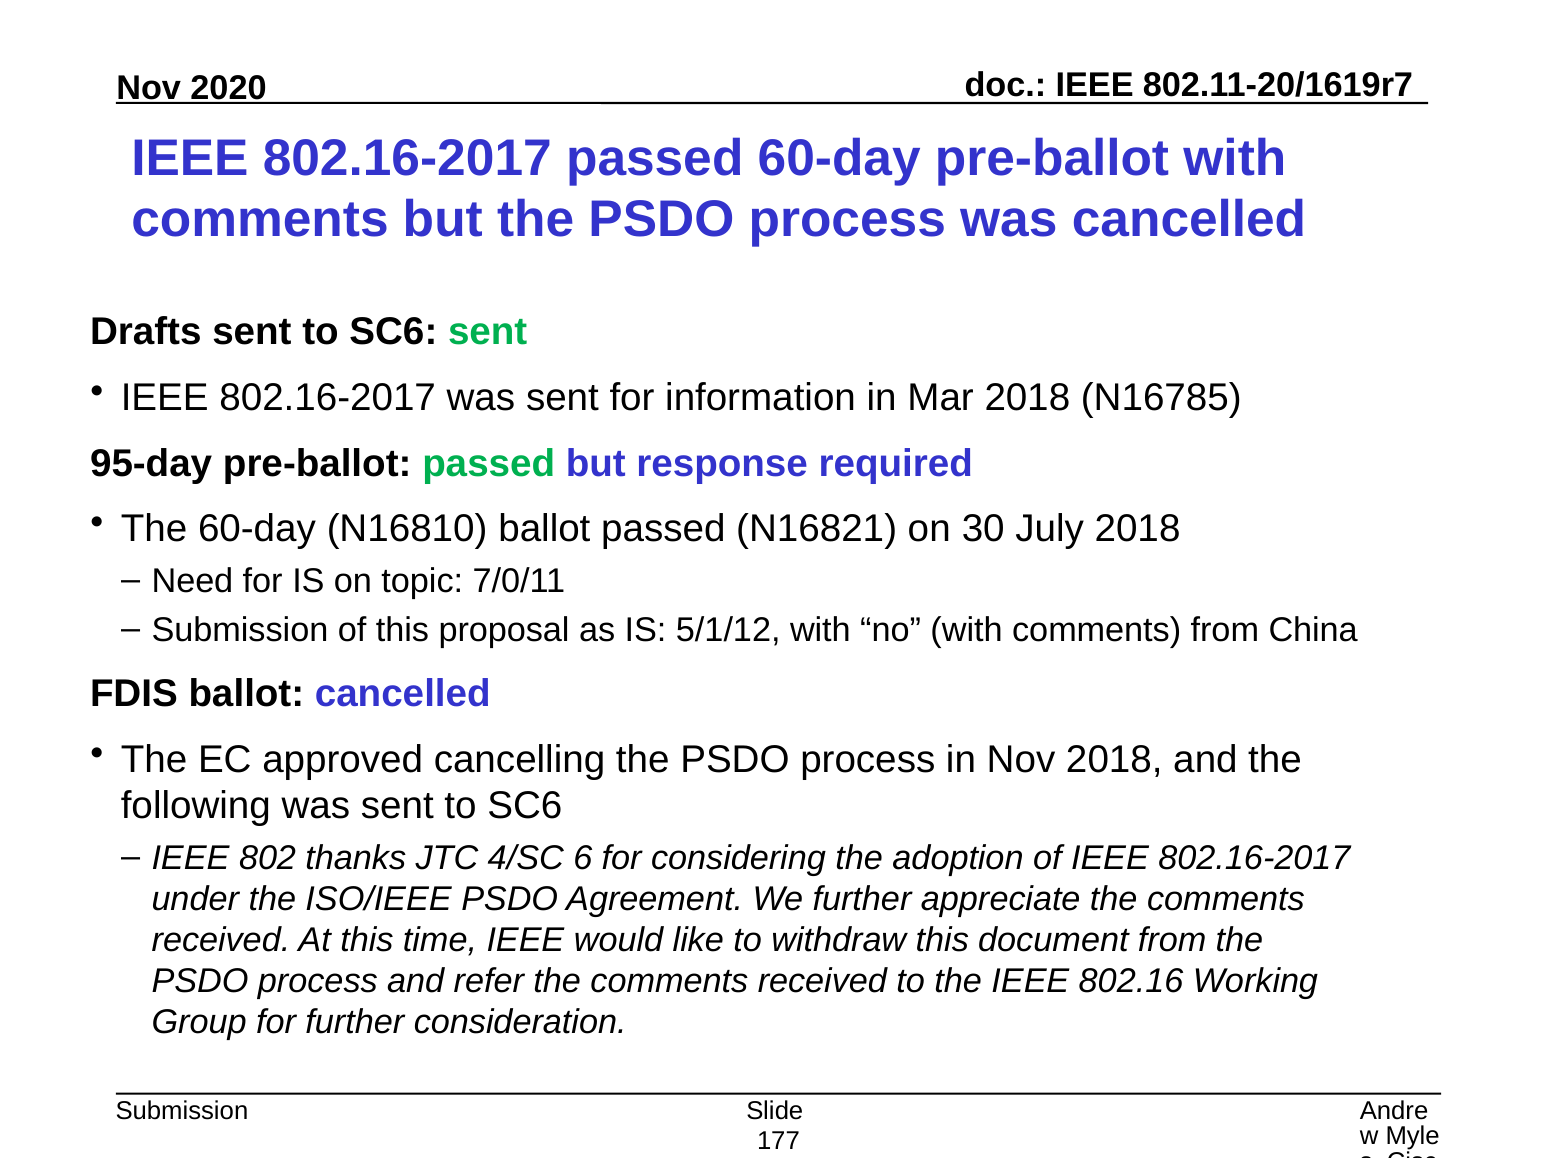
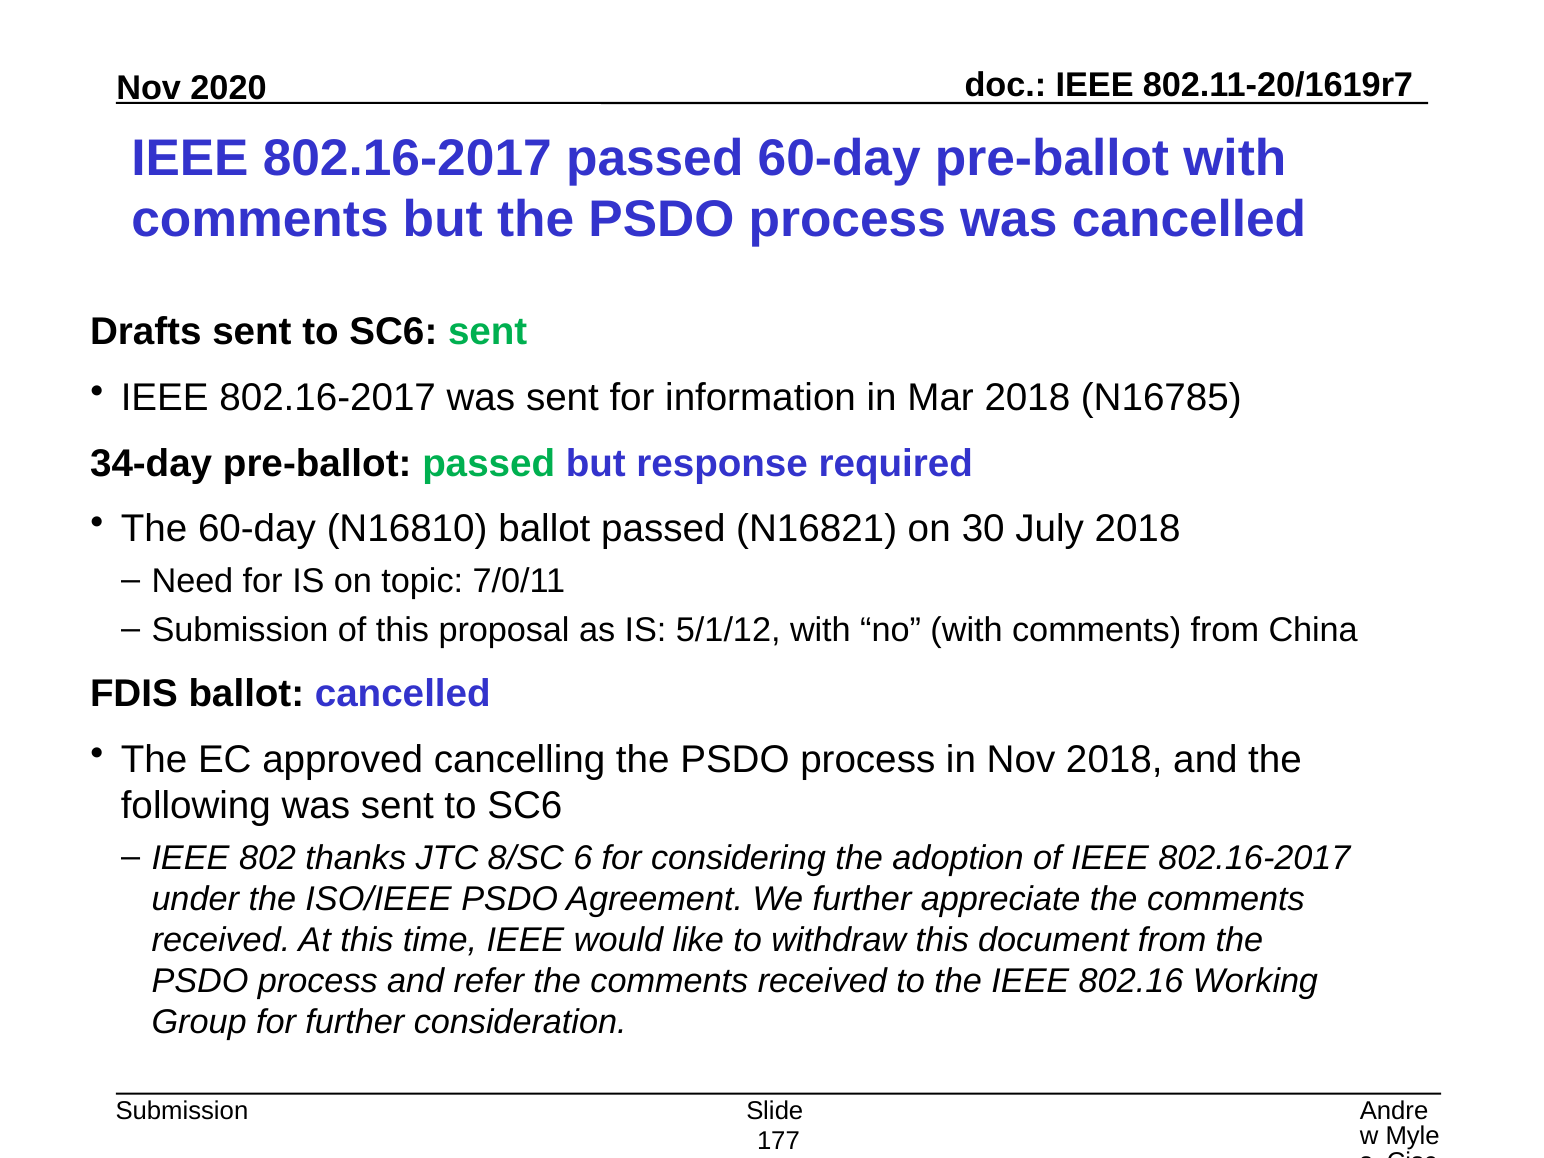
95-day: 95-day -> 34-day
4/SC: 4/SC -> 8/SC
